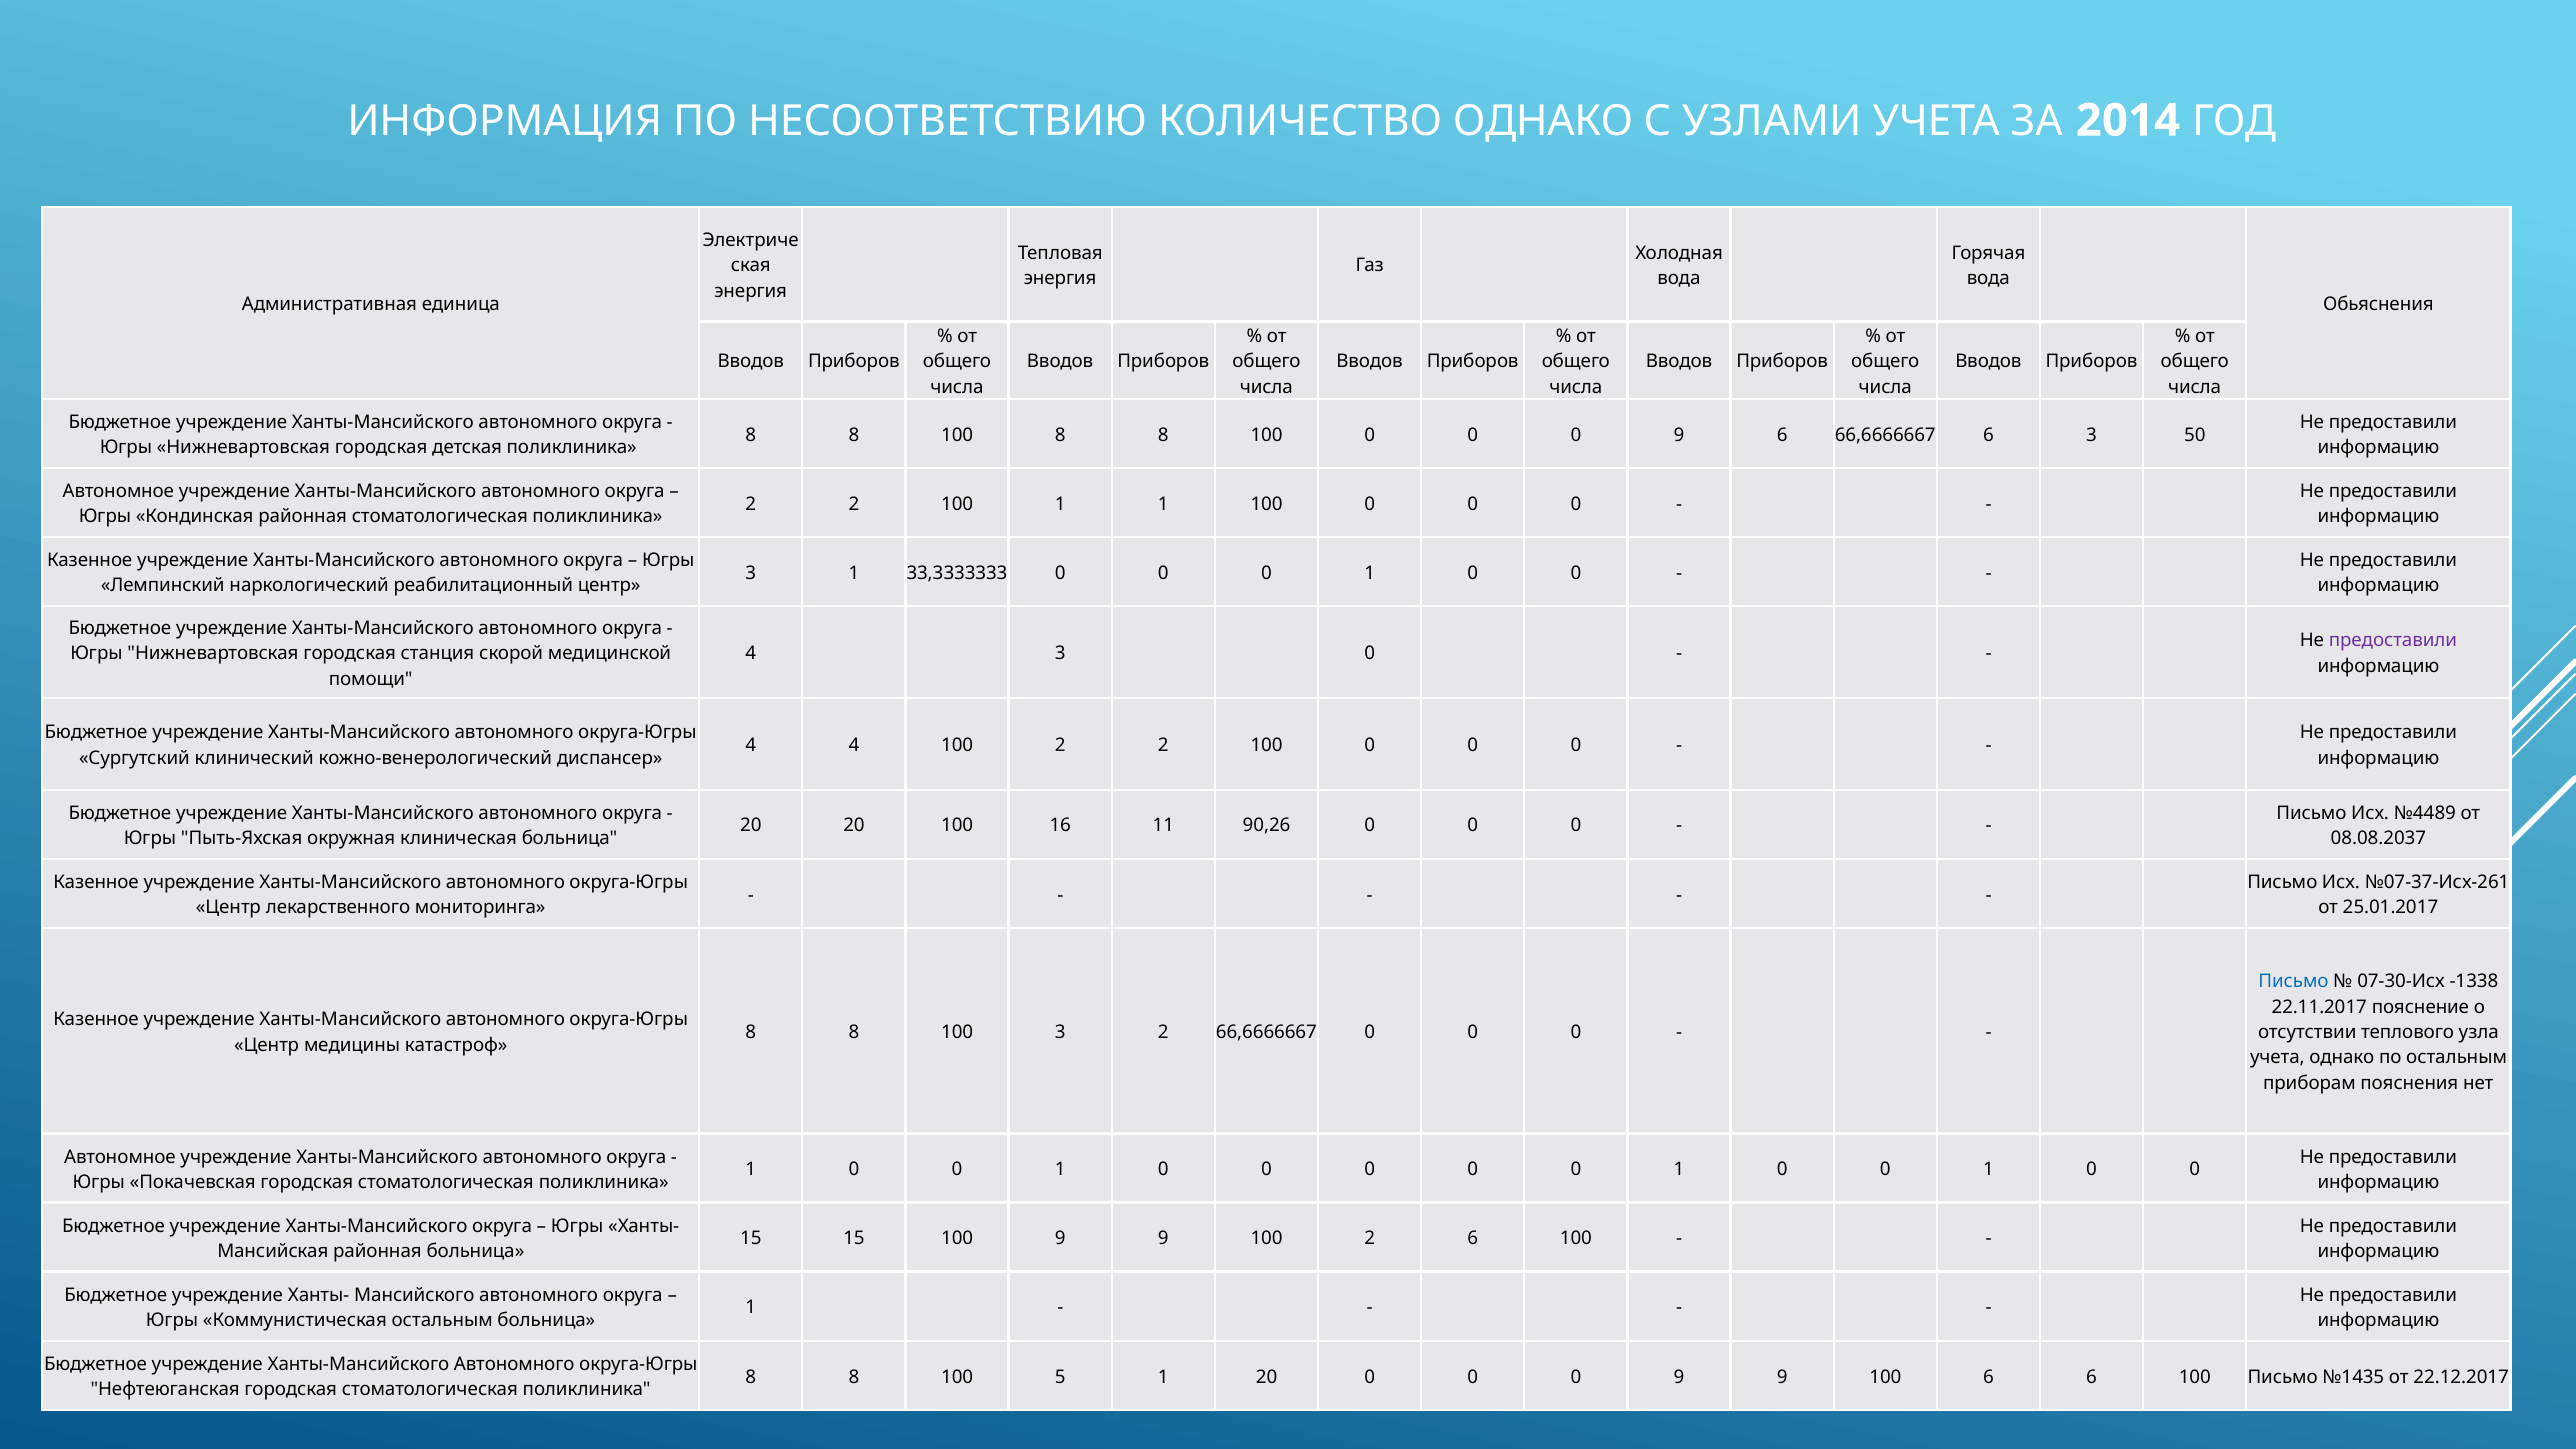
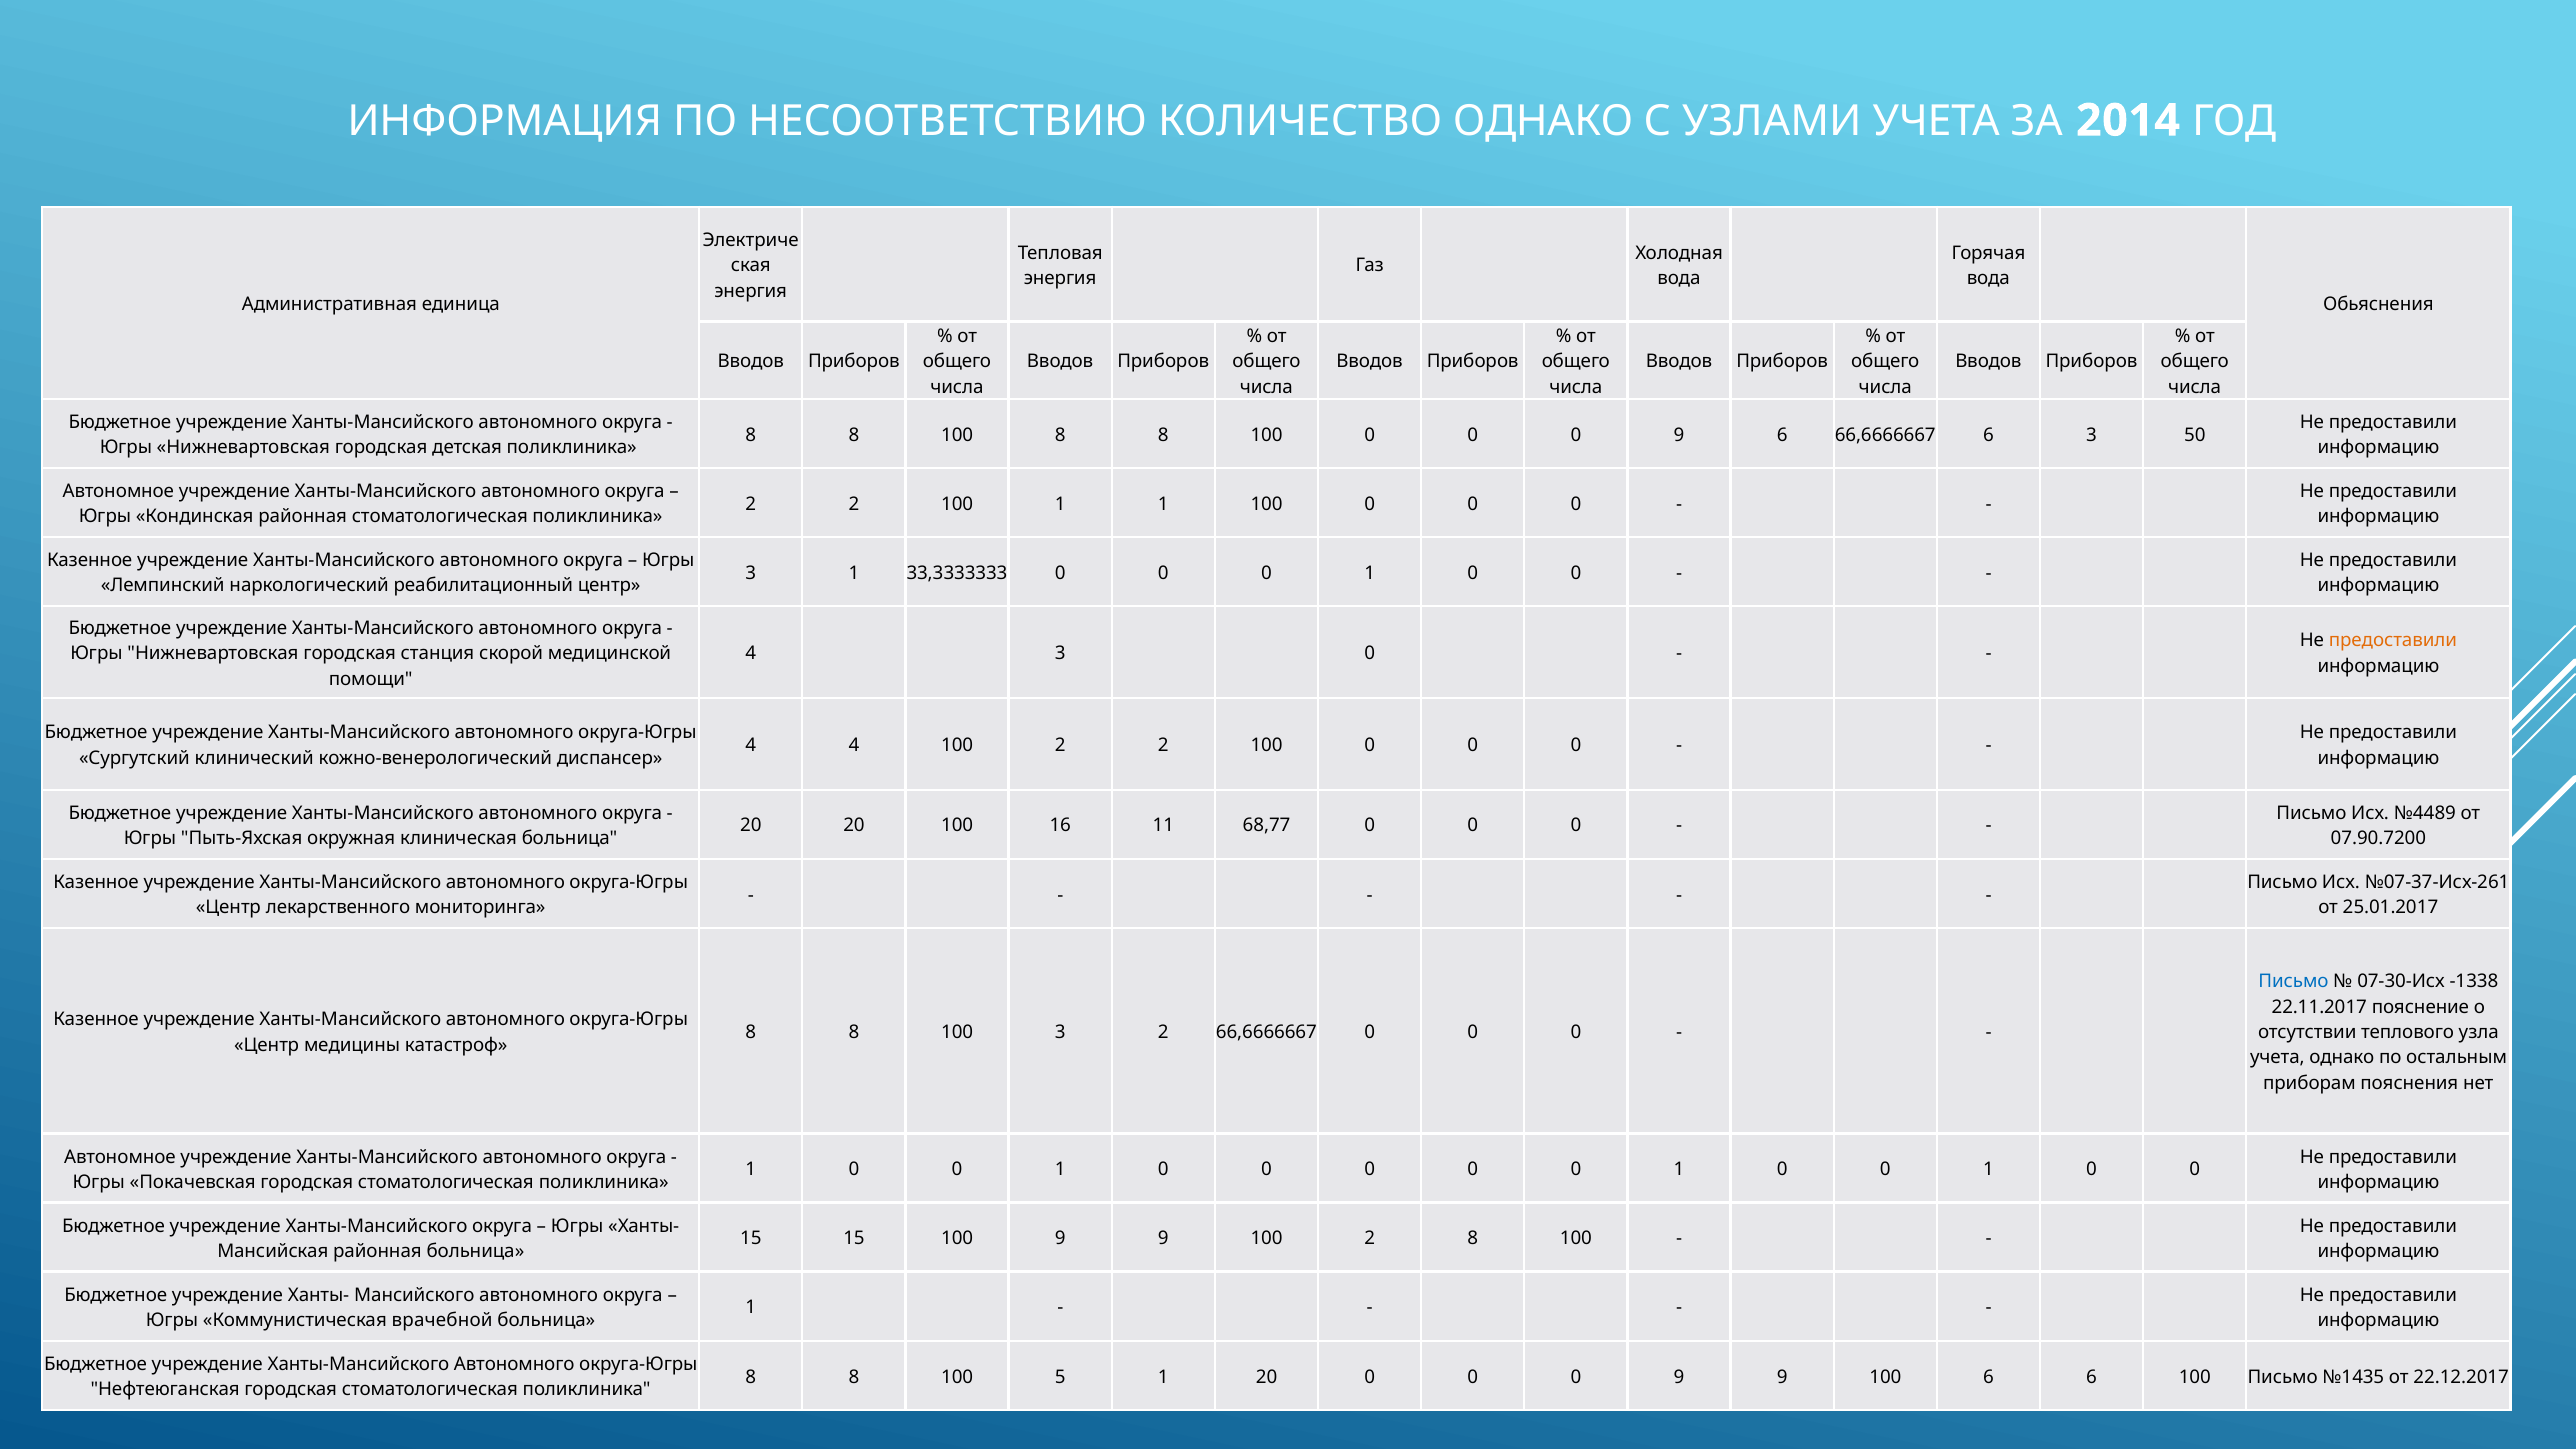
предоставили at (2393, 641) colour: purple -> orange
90,26: 90,26 -> 68,77
08.08.2037: 08.08.2037 -> 07.90.7200
2 6: 6 -> 8
Коммунистическая остальным: остальным -> врачебной
